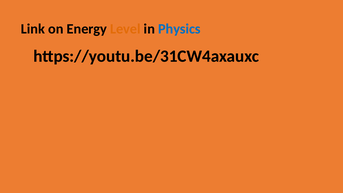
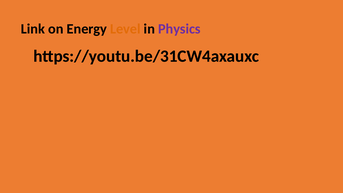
Physics colour: blue -> purple
